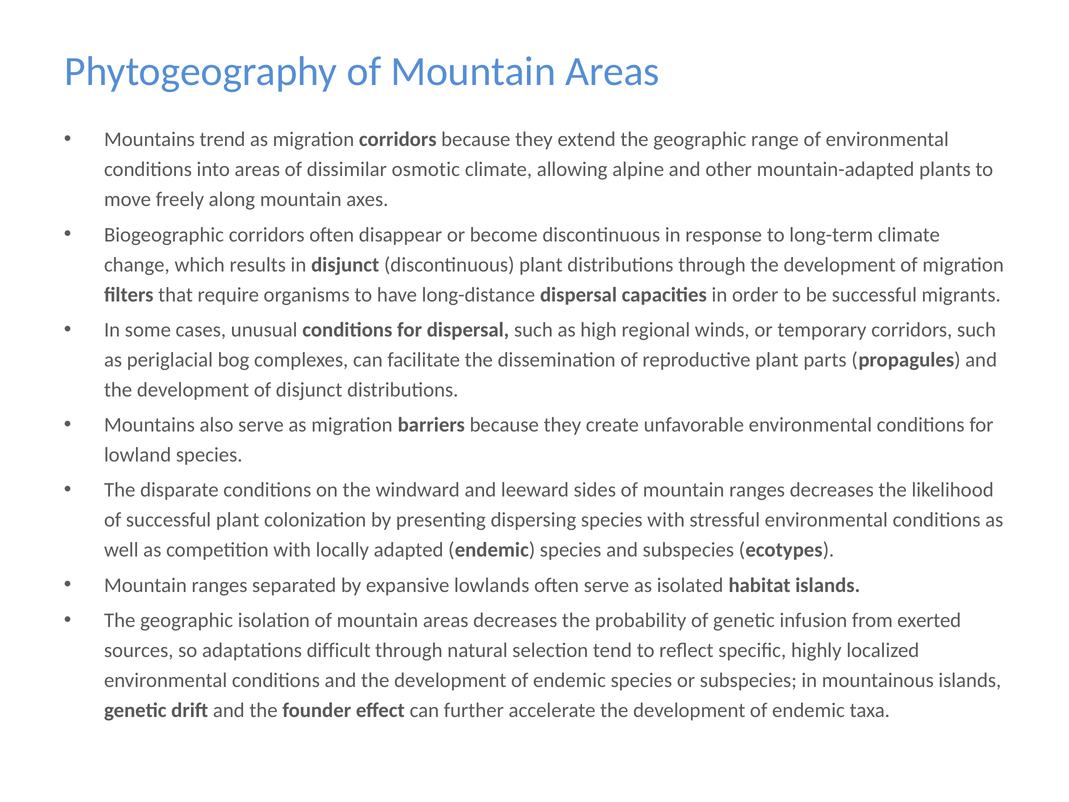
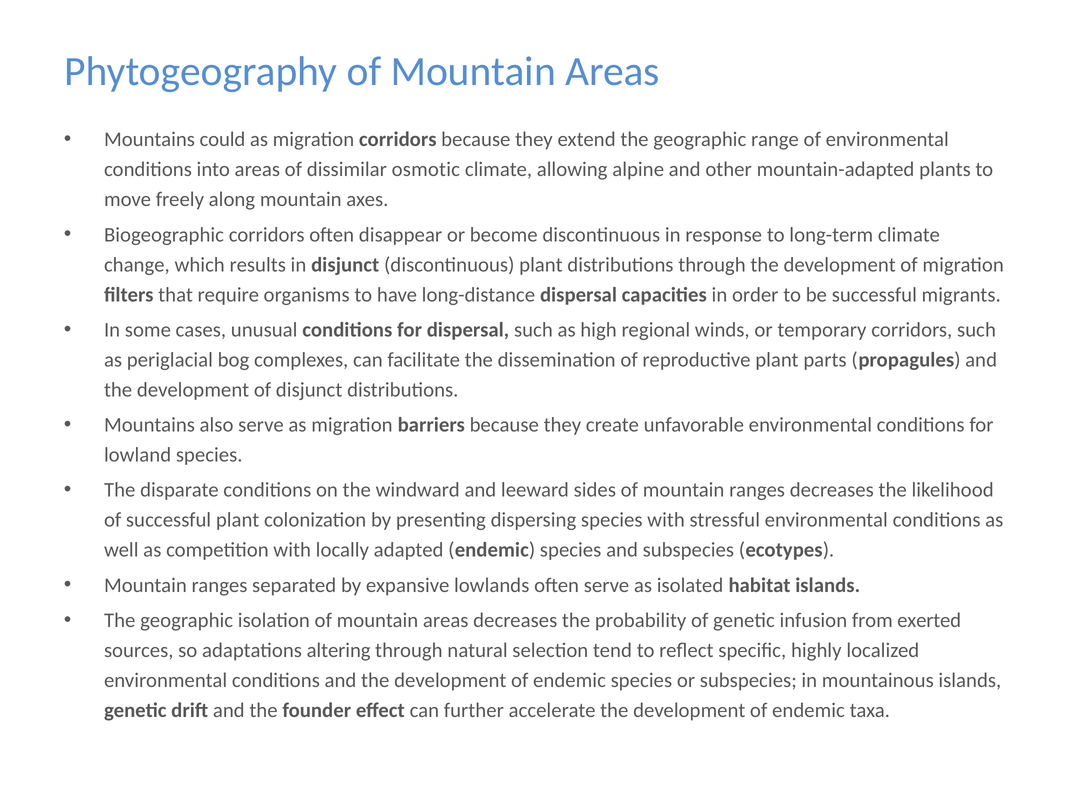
trend: trend -> could
difficult: difficult -> altering
